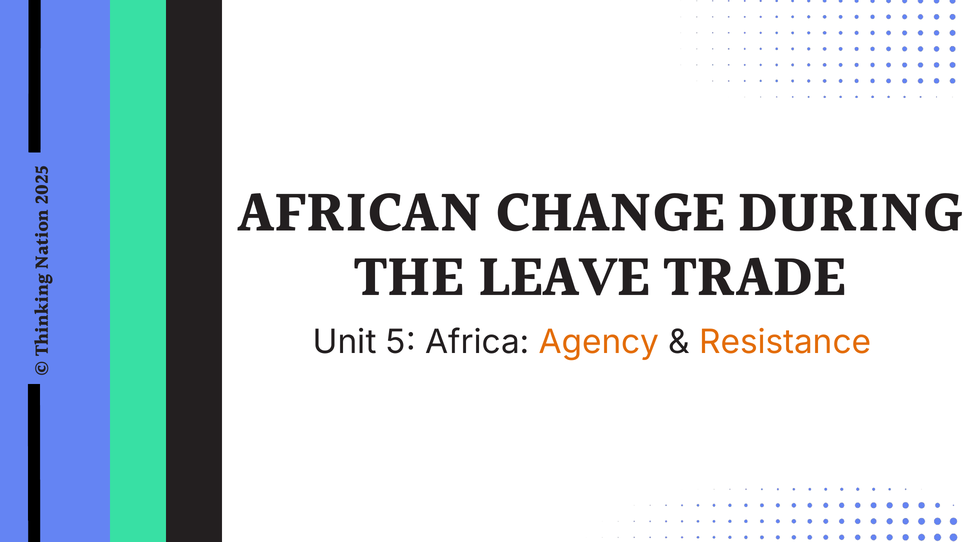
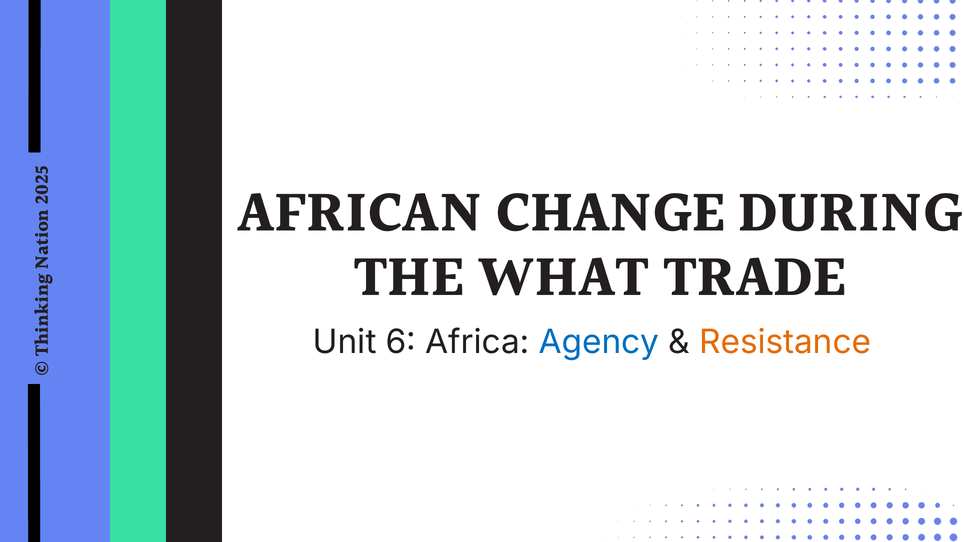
LEAVE: LEAVE -> WHAT
Unit 5: 5 -> 6
Agency colour: orange -> blue
